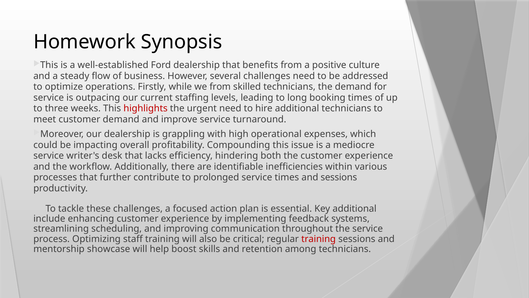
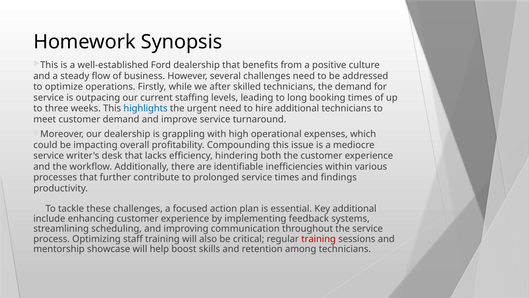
we from: from -> after
highlights colour: red -> blue
and sessions: sessions -> findings
